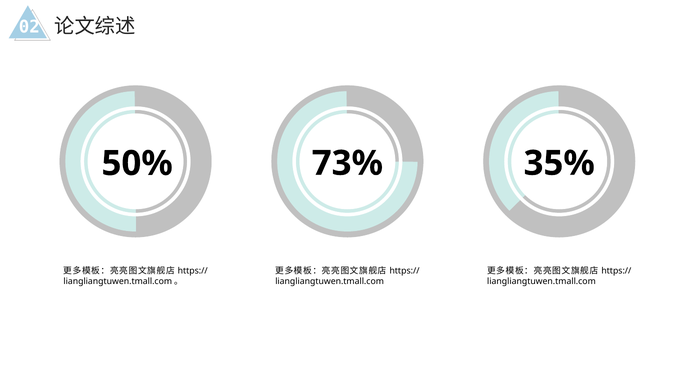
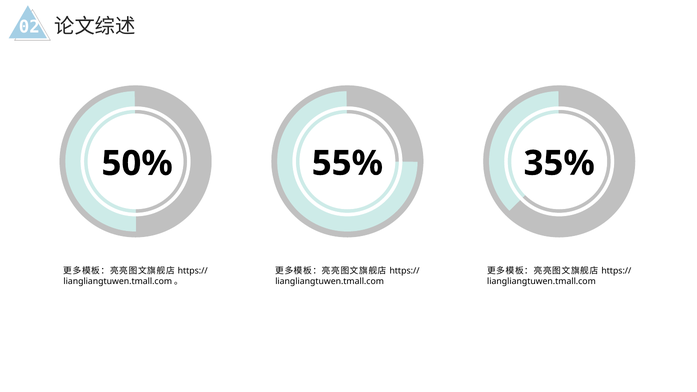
73%: 73% -> 55%
